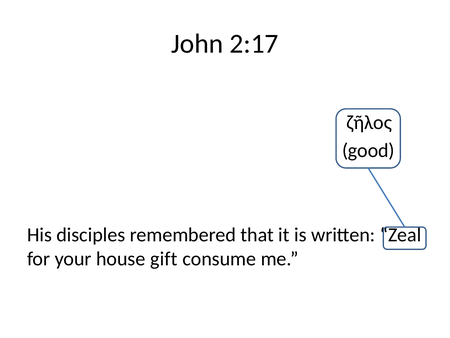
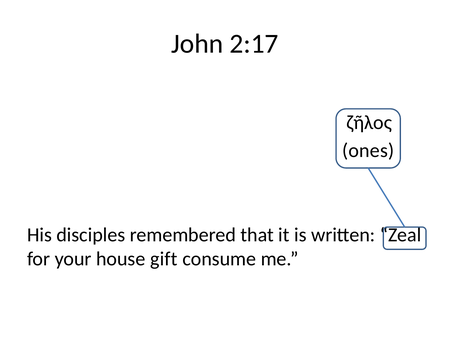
good: good -> ones
